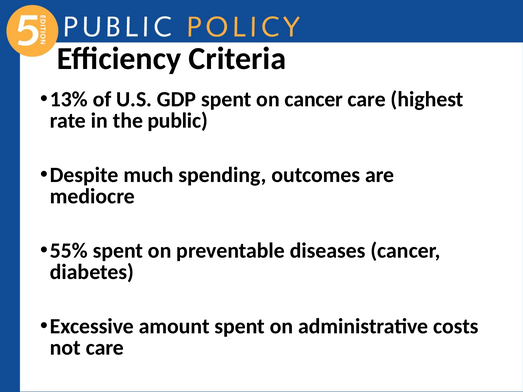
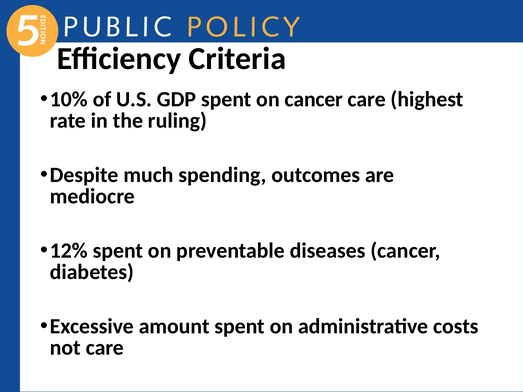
13%: 13% -> 10%
public: public -> ruling
55%: 55% -> 12%
